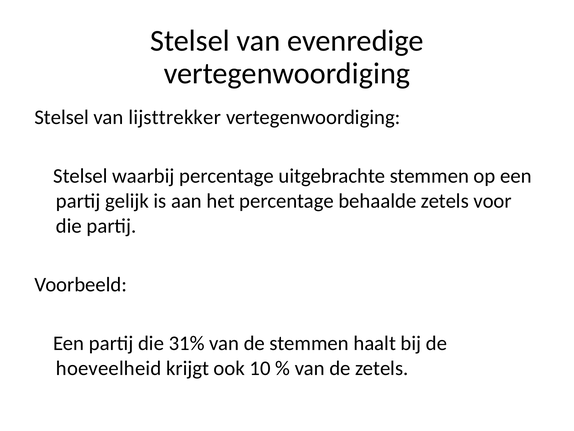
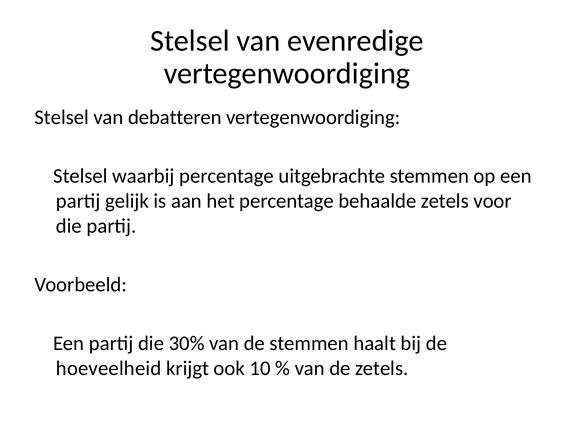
lijsttrekker: lijsttrekker -> debatteren
31%: 31% -> 30%
